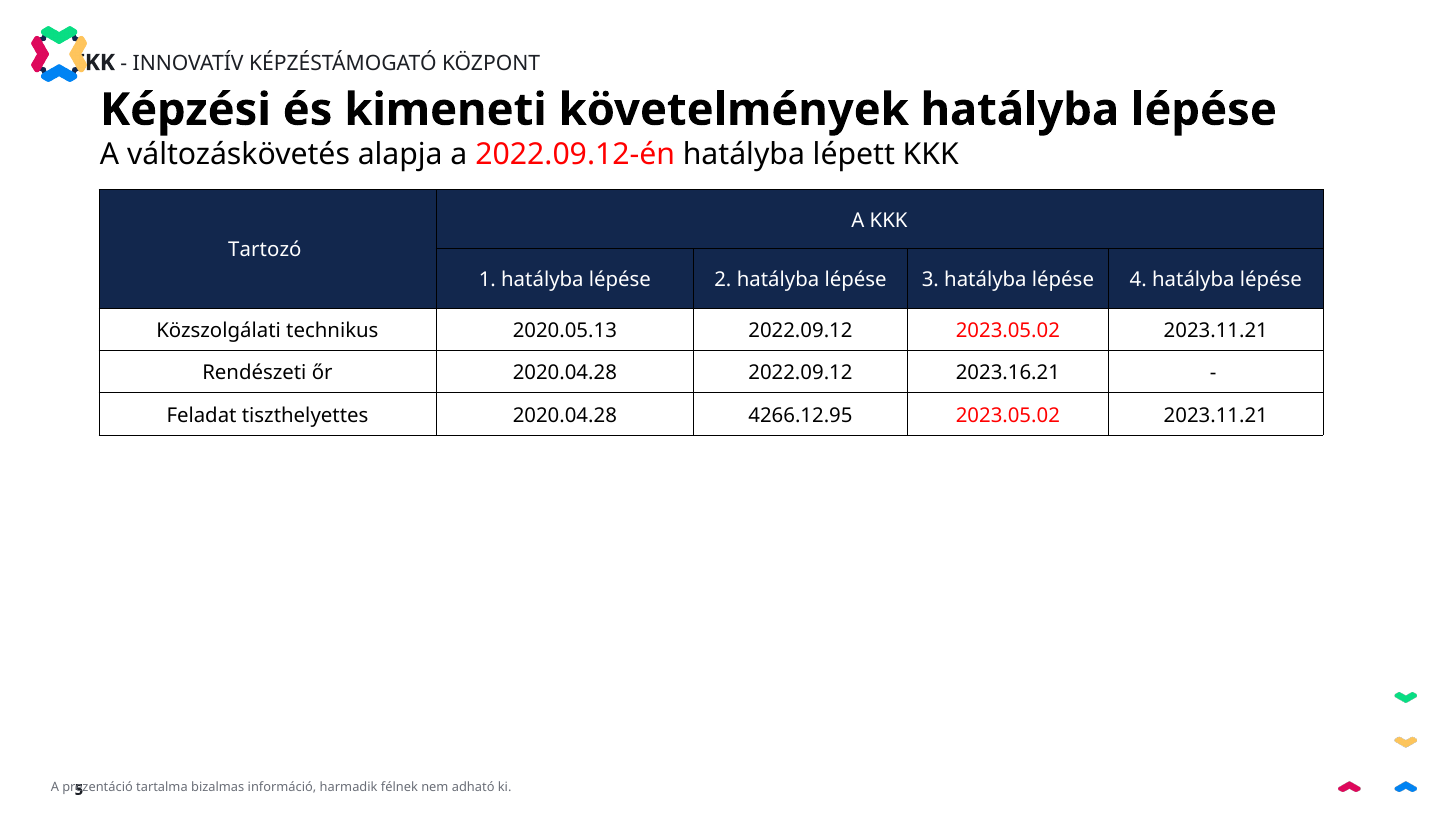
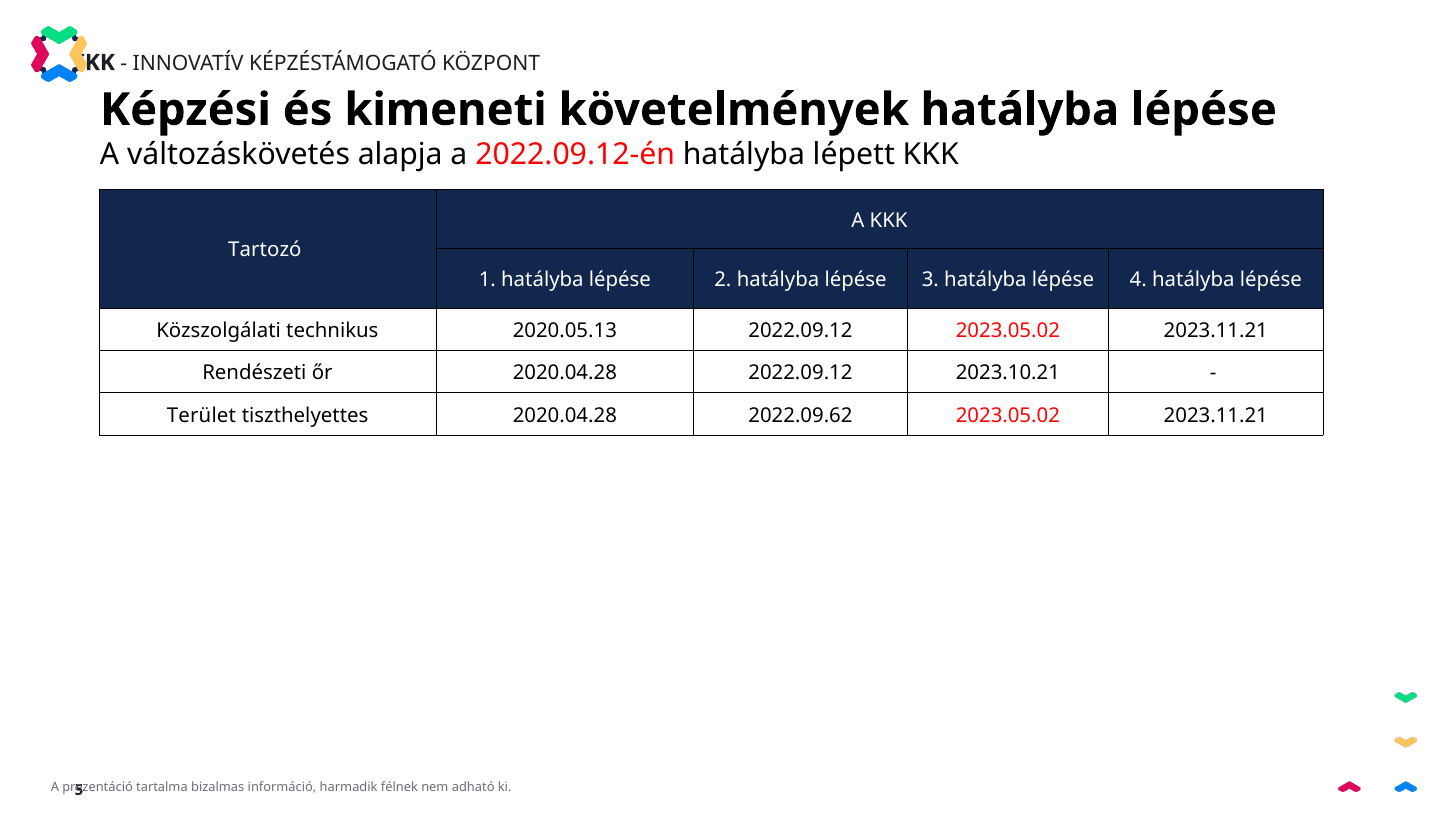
2023.16.21: 2023.16.21 -> 2023.10.21
Feladat: Feladat -> Terület
4266.12.95: 4266.12.95 -> 2022.09.62
